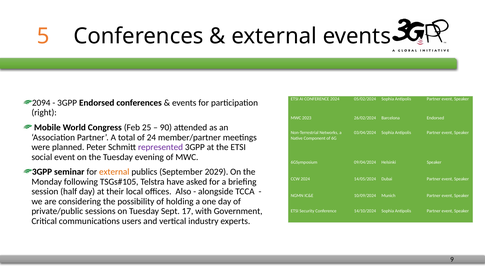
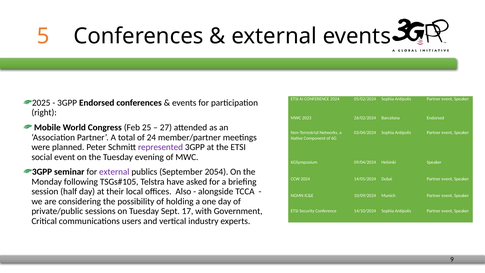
2094: 2094 -> 2025
90: 90 -> 27
external at (114, 172) colour: orange -> purple
2029: 2029 -> 2054
